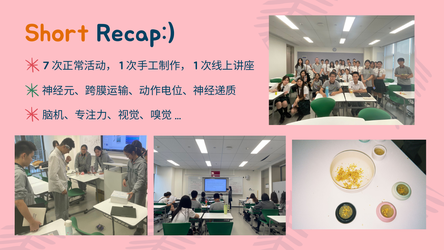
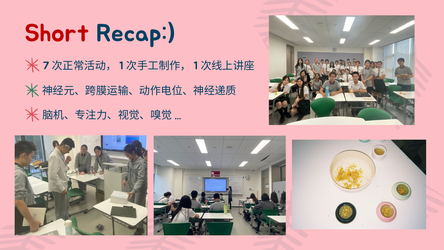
Short colour: orange -> red
